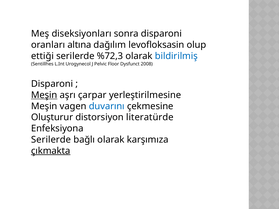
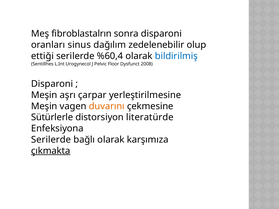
diseksiyonları: diseksiyonları -> fibroblastalrın
altına: altına -> sinus
levofloksasin: levofloksasin -> zedelenebilir
%72,3: %72,3 -> %60,4
Meşin at (44, 95) underline: present -> none
duvarını colour: blue -> orange
Oluşturur: Oluşturur -> Sütürlerle
